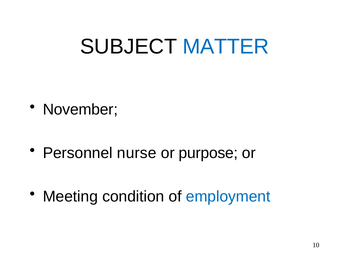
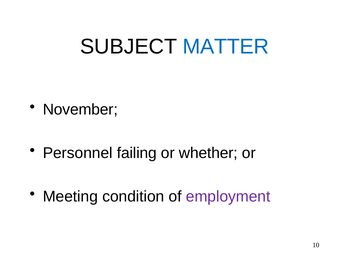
nurse: nurse -> failing
purpose: purpose -> whether
employment colour: blue -> purple
